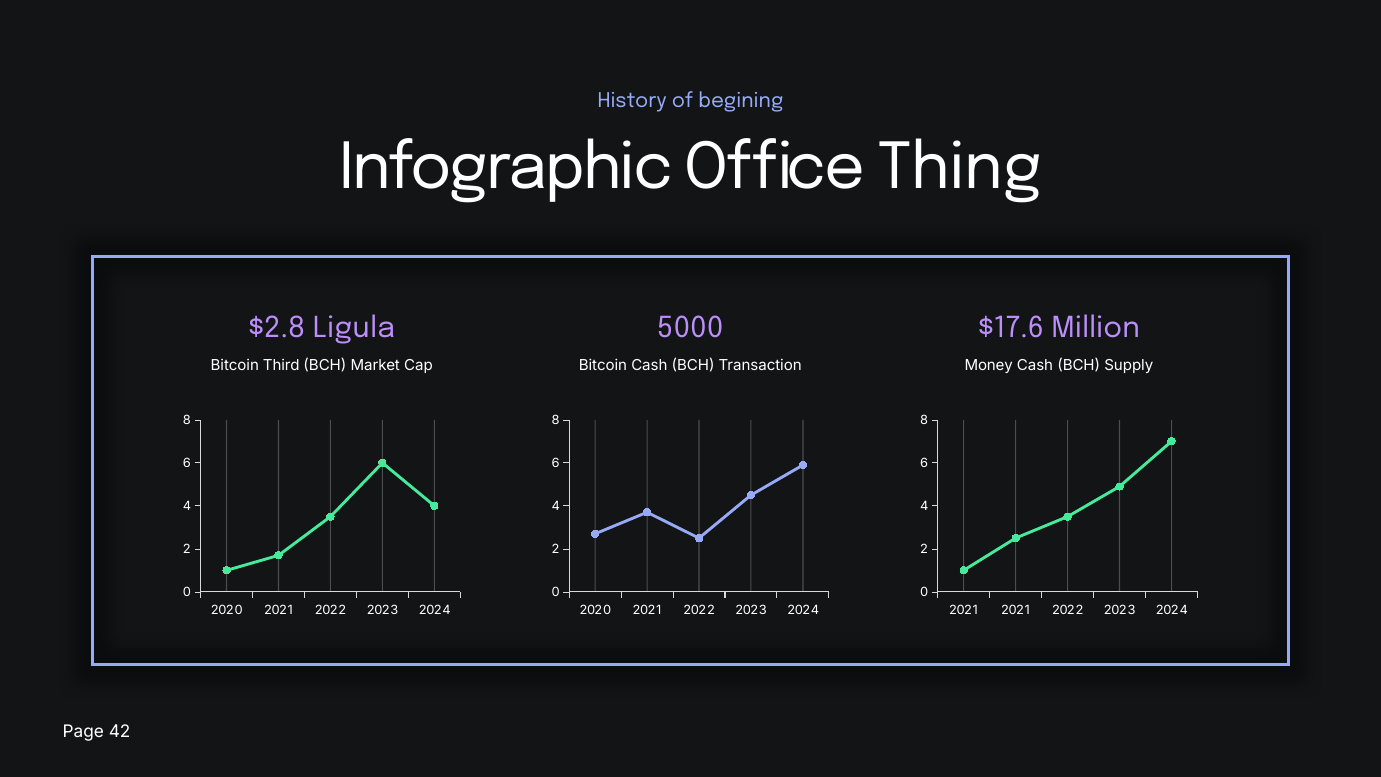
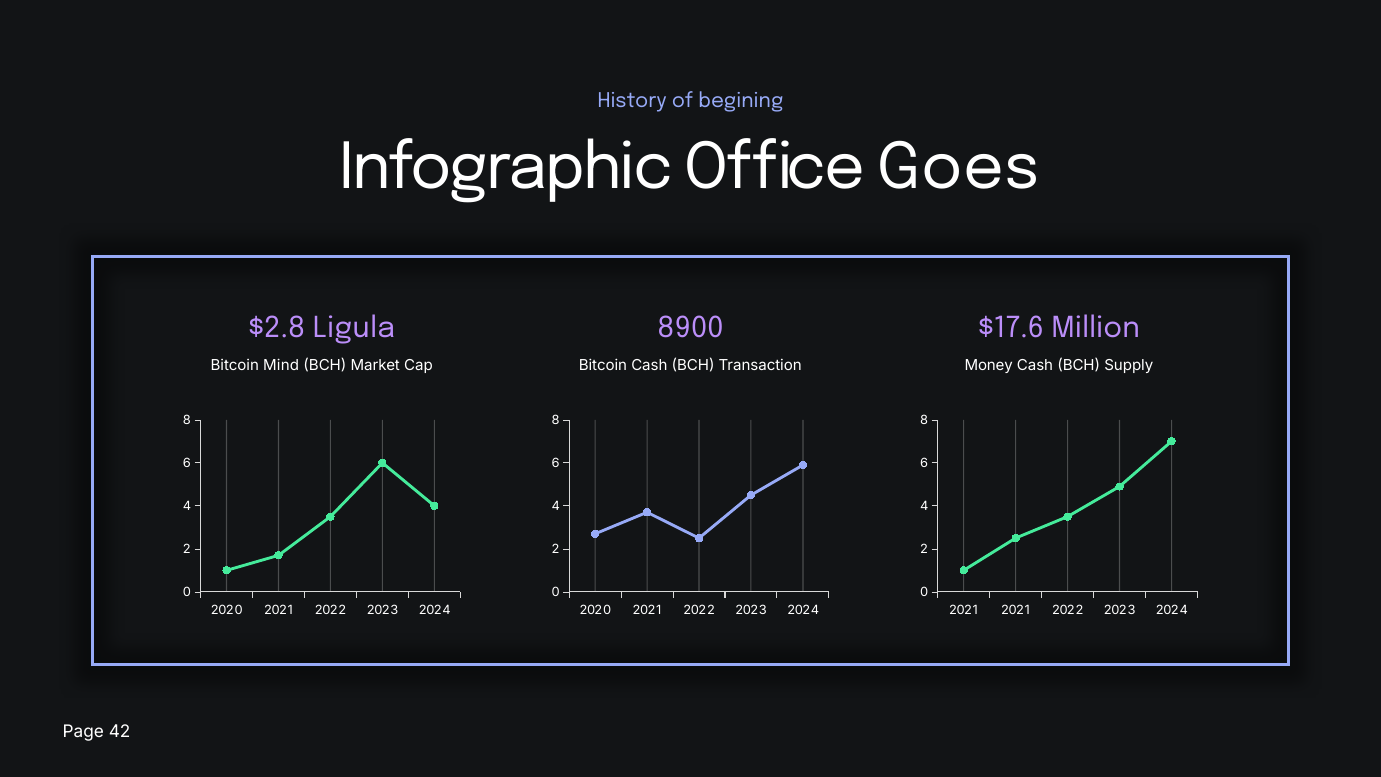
Thing: Thing -> Goes
5000: 5000 -> 8900
Third: Third -> Mind
